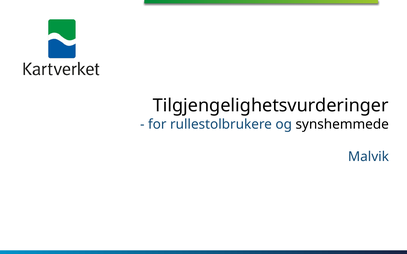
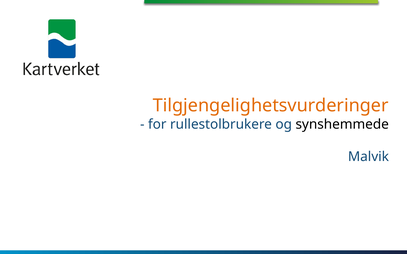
Tilgjengelighetsvurderinger colour: black -> orange
